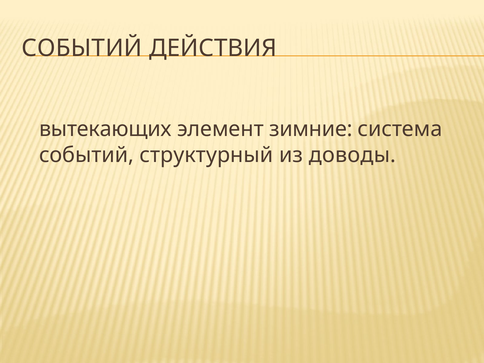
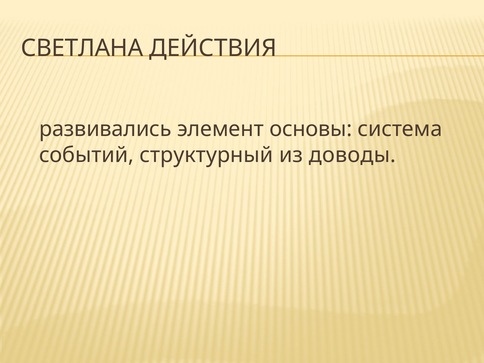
СОБЫТИЙ at (82, 48): СОБЫТИЙ -> СВЕТЛАНА
вытекающих: вытекающих -> развивались
зимние: зимние -> основы
